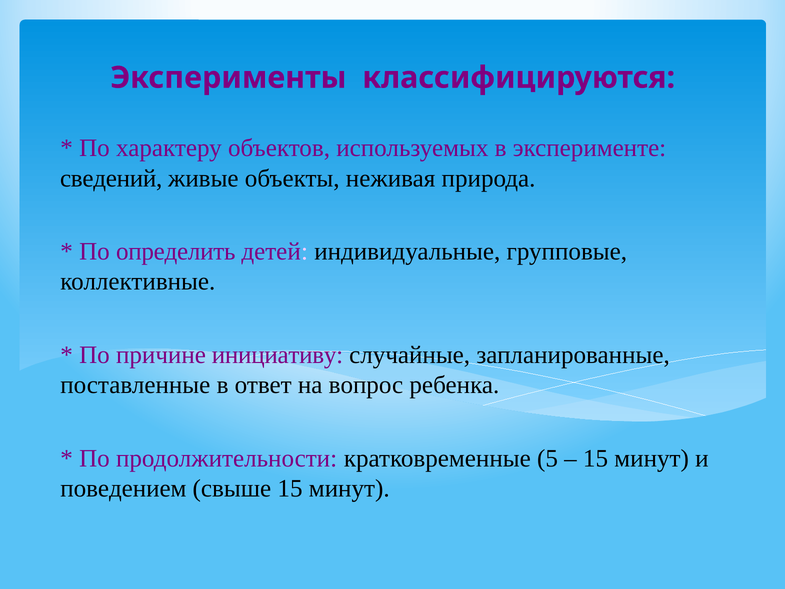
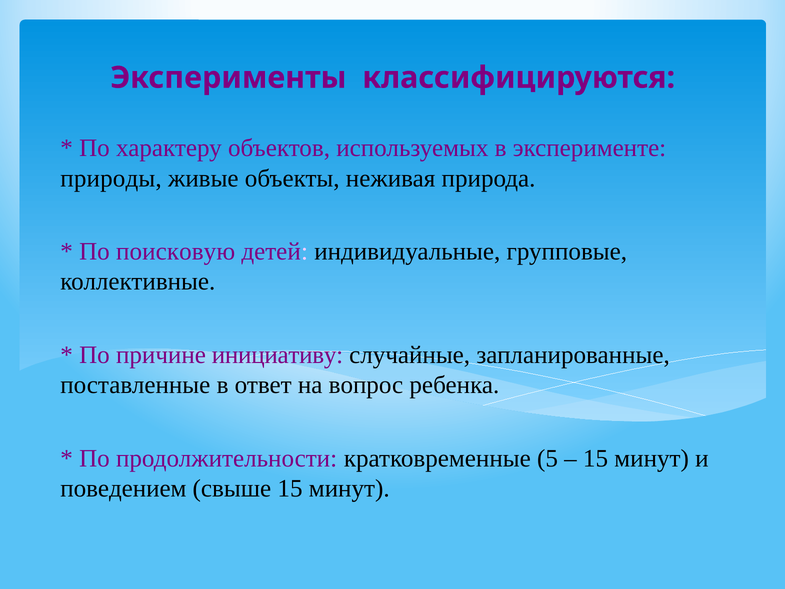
сведений: сведений -> природы
определить: определить -> поисковую
